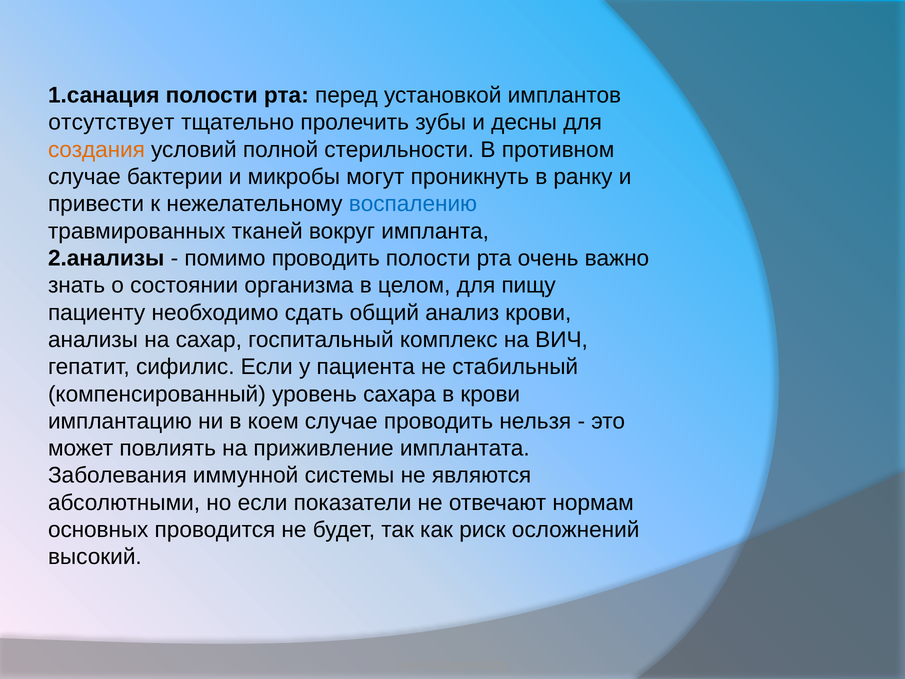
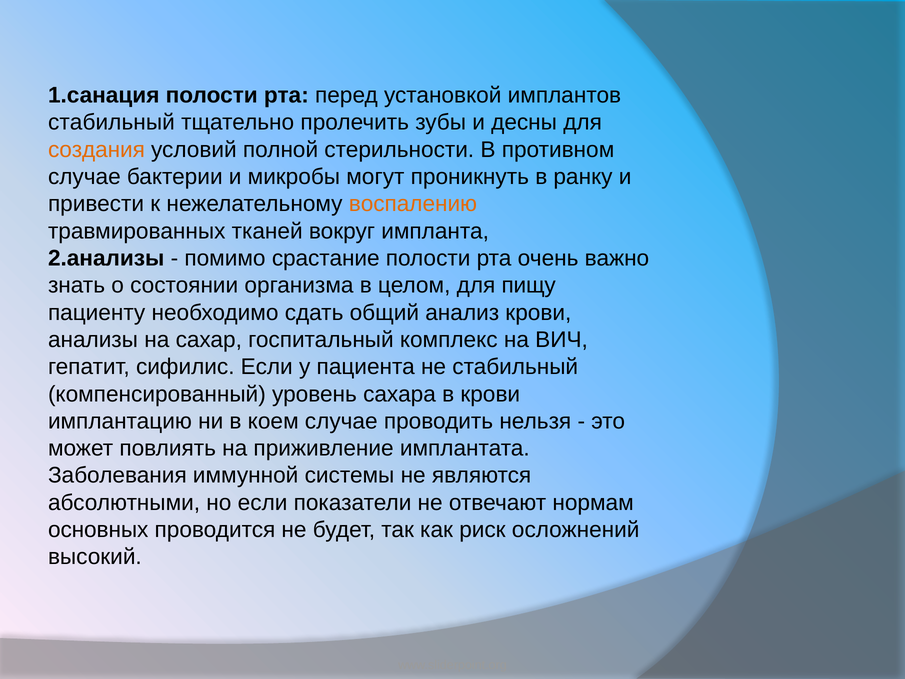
отсутствует at (111, 122): отсутствует -> стабильный
воспалению colour: blue -> orange
помимо проводить: проводить -> срастание
